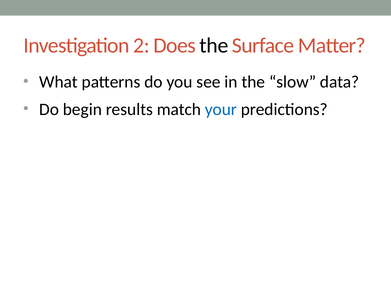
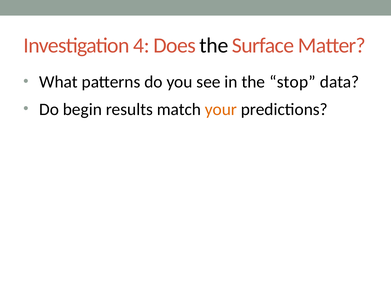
2: 2 -> 4
slow: slow -> stop
your colour: blue -> orange
